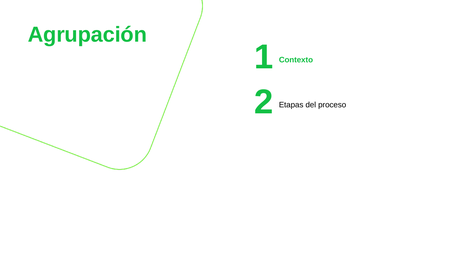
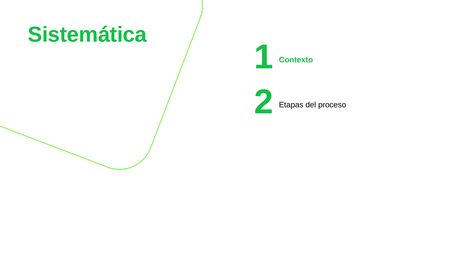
Agrupación: Agrupación -> Sistemática
